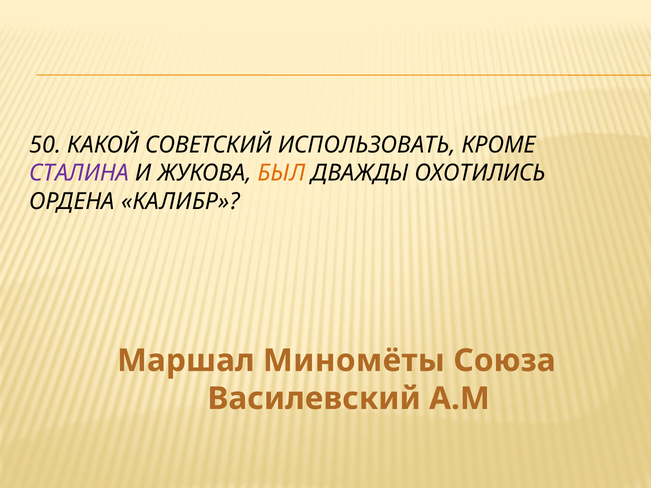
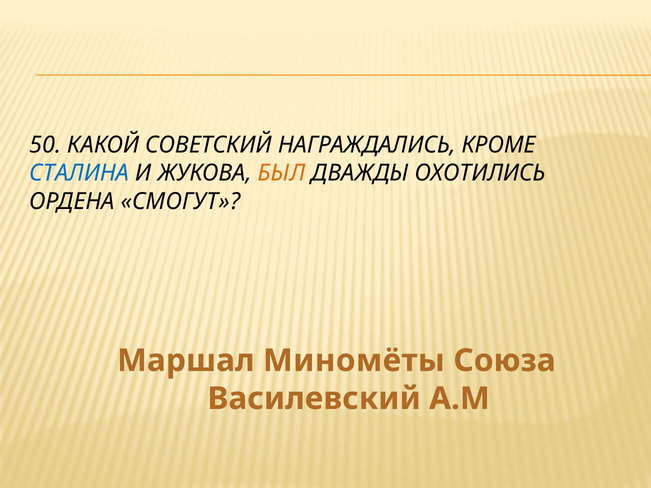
ИСПОЛЬЗОВАТЬ: ИСПОЛЬЗОВАТЬ -> НАГРАЖДАЛИСЬ
СТАЛИНА colour: purple -> blue
КАЛИБР: КАЛИБР -> СМОГУТ
